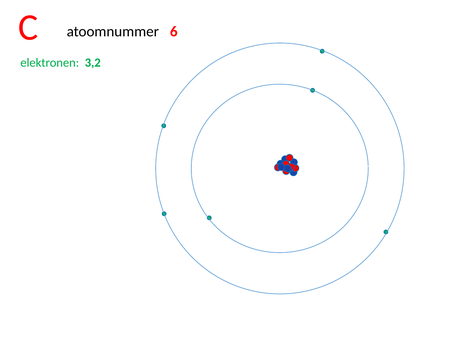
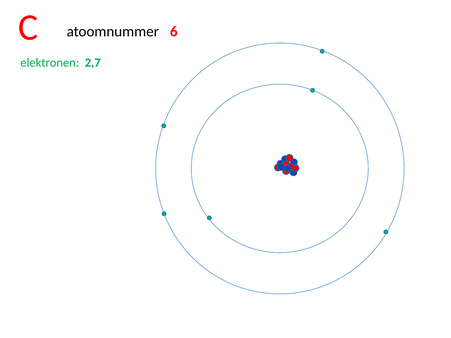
3,2: 3,2 -> 2,7
